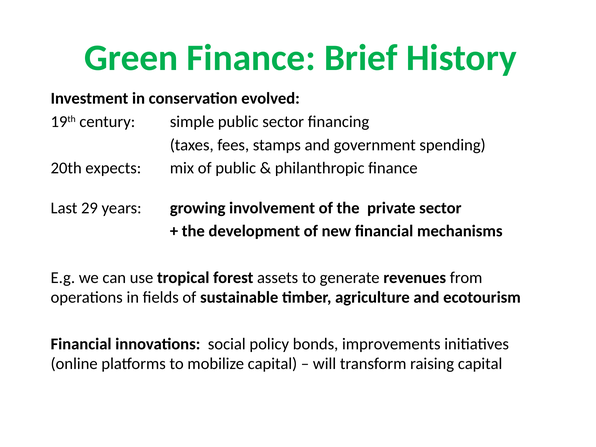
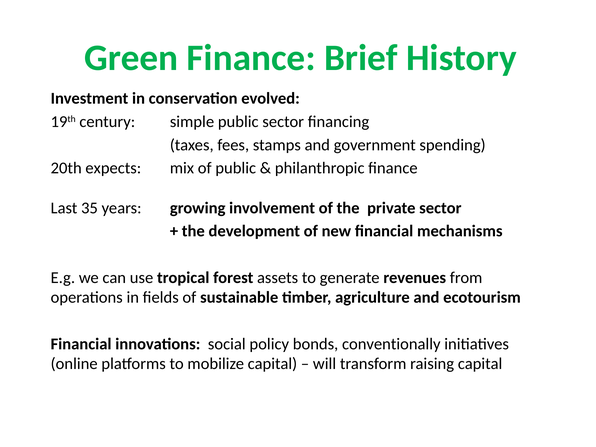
29: 29 -> 35
improvements: improvements -> conventionally
